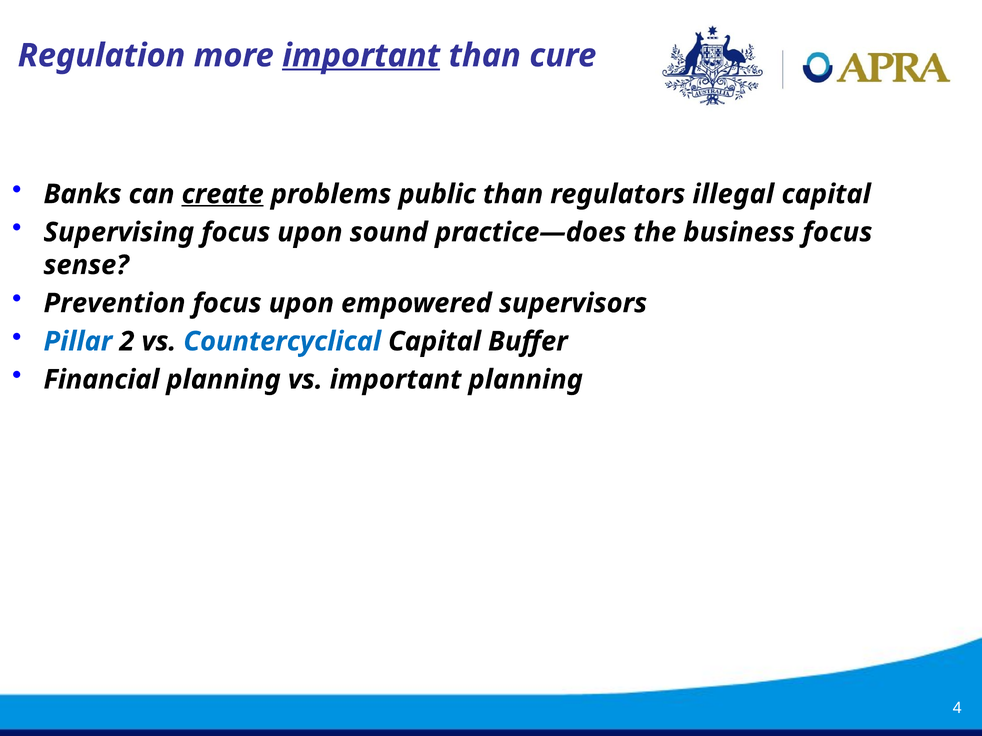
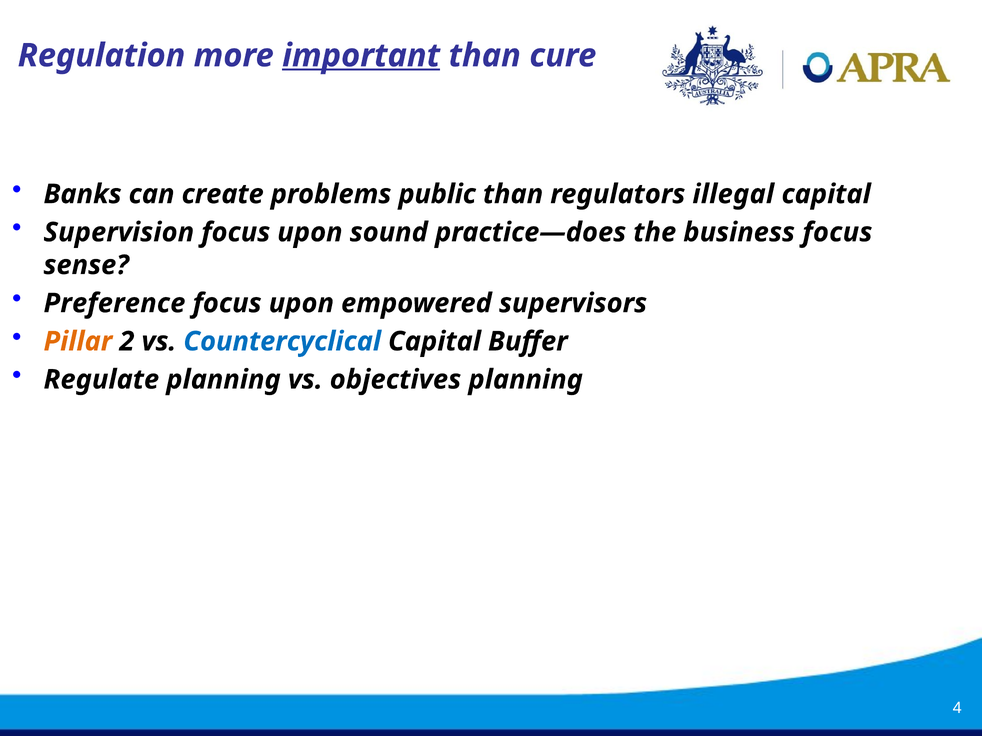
create underline: present -> none
Supervising: Supervising -> Supervision
Prevention: Prevention -> Preference
Pillar colour: blue -> orange
Financial: Financial -> Regulate
vs important: important -> objectives
